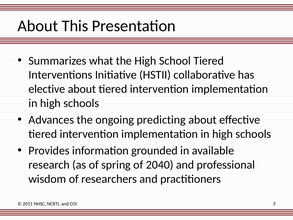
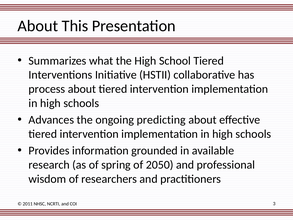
elective: elective -> process
2040: 2040 -> 2050
